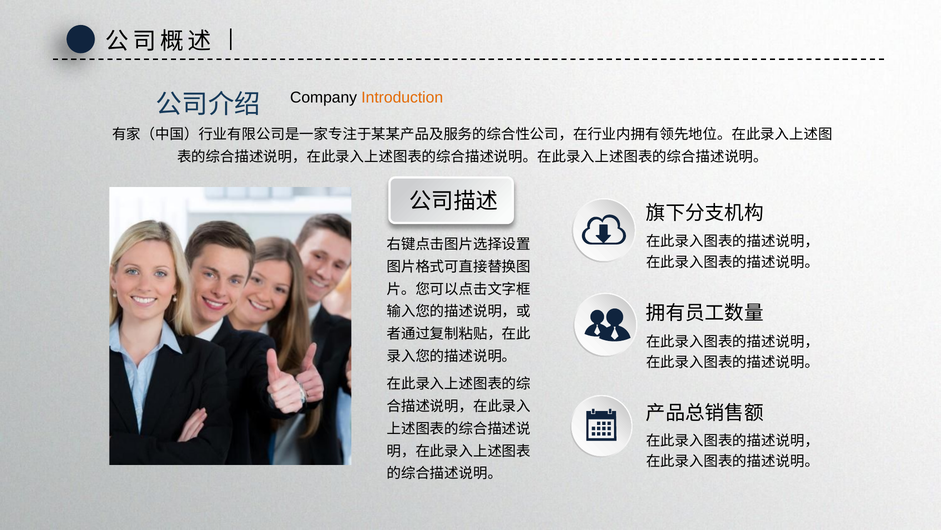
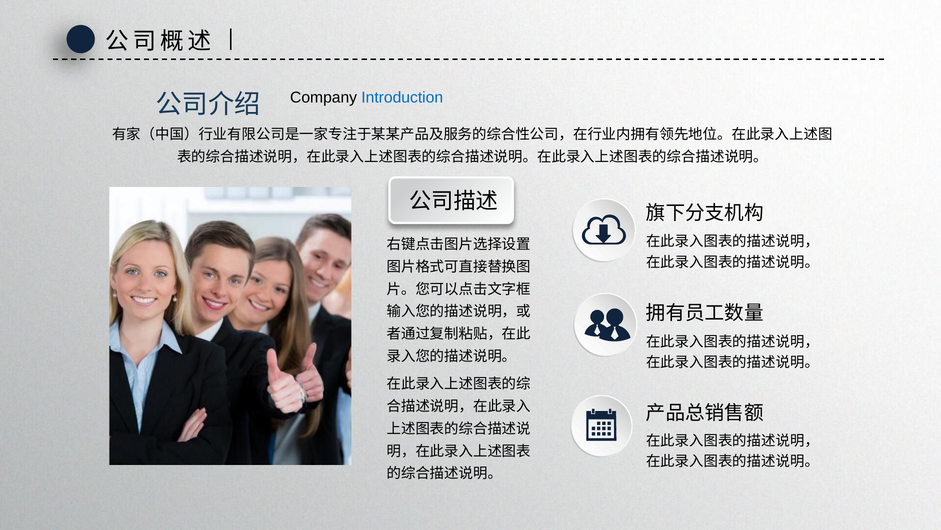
Introduction colour: orange -> blue
